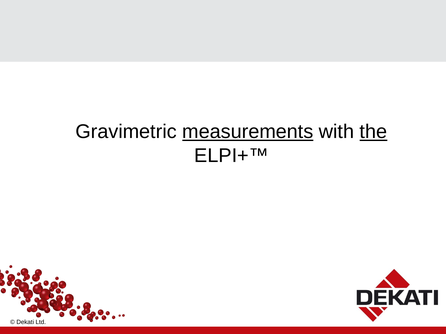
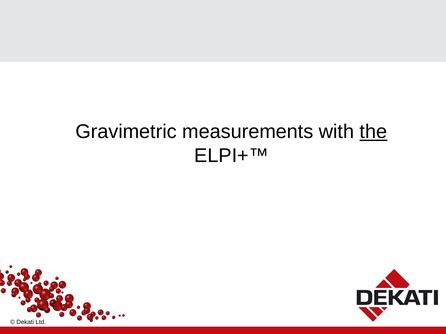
measurements underline: present -> none
